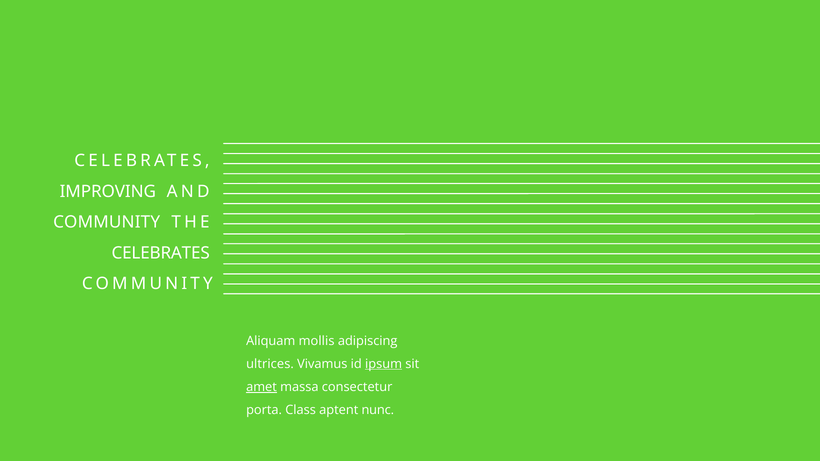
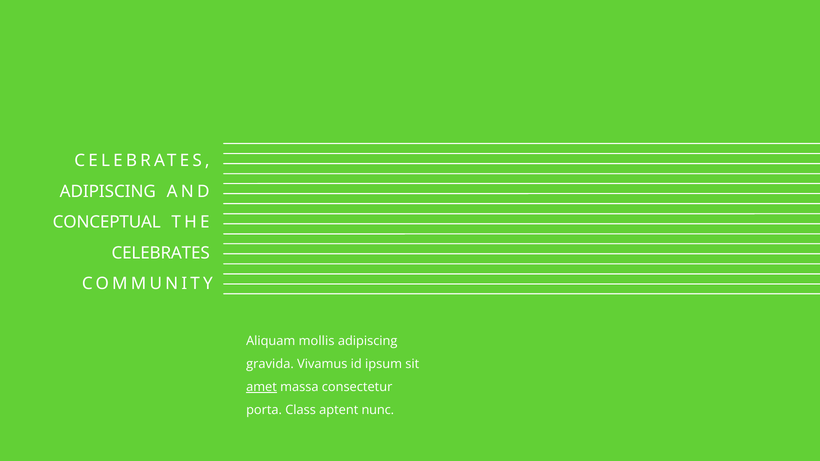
IMPROVING at (108, 192): IMPROVING -> ADIPISCING
COMMUNITY at (107, 222): COMMUNITY -> CONCEPTUAL
ultrices: ultrices -> gravida
ipsum underline: present -> none
